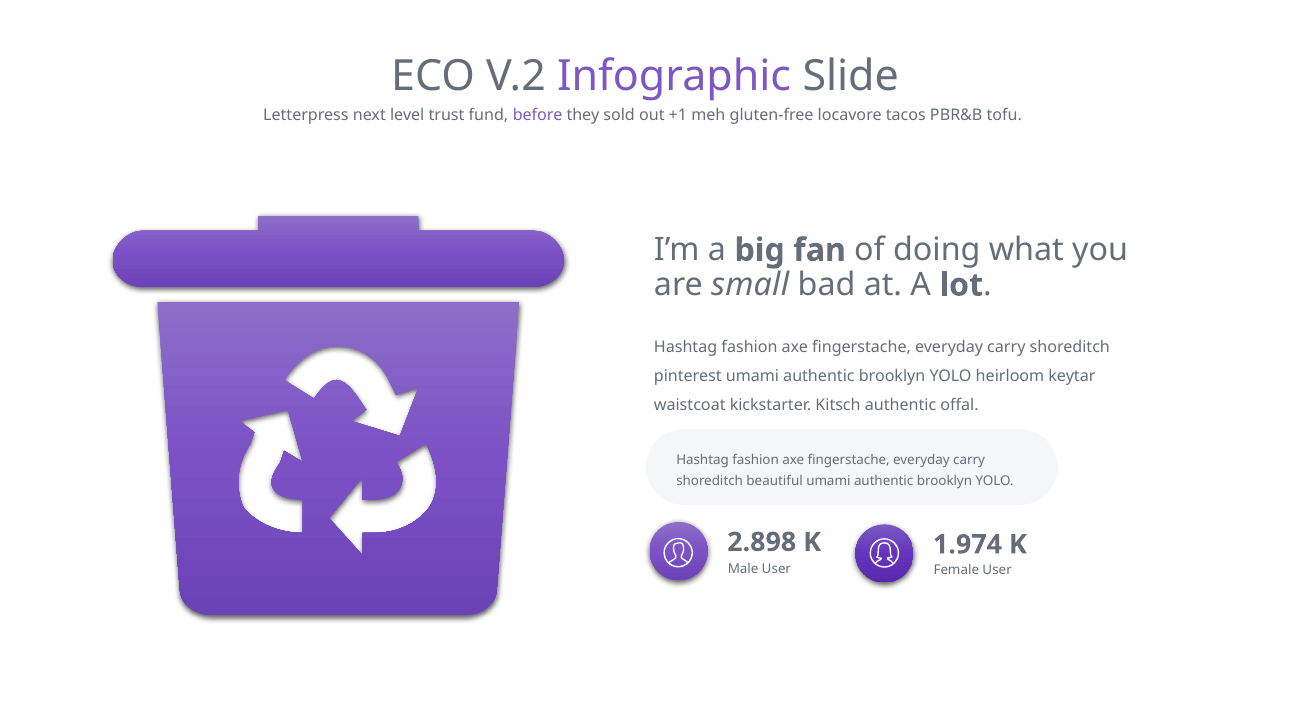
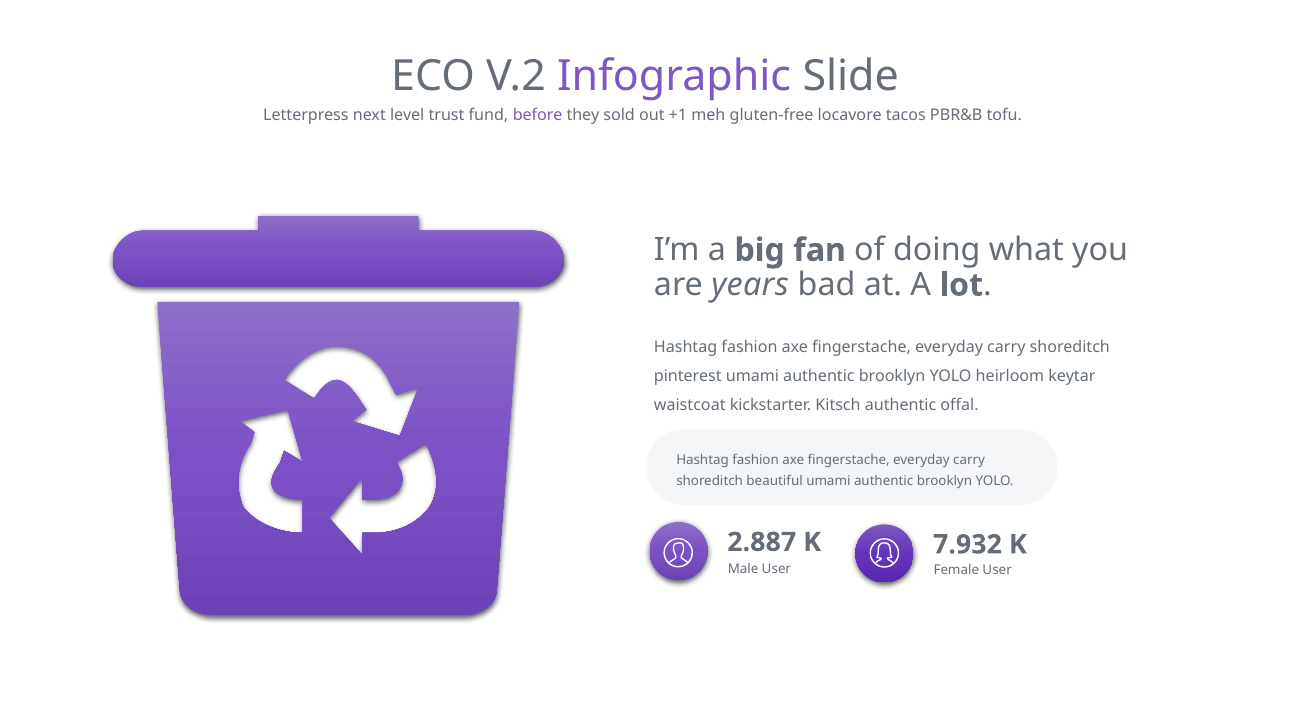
small: small -> years
2.898: 2.898 -> 2.887
1.974: 1.974 -> 7.932
